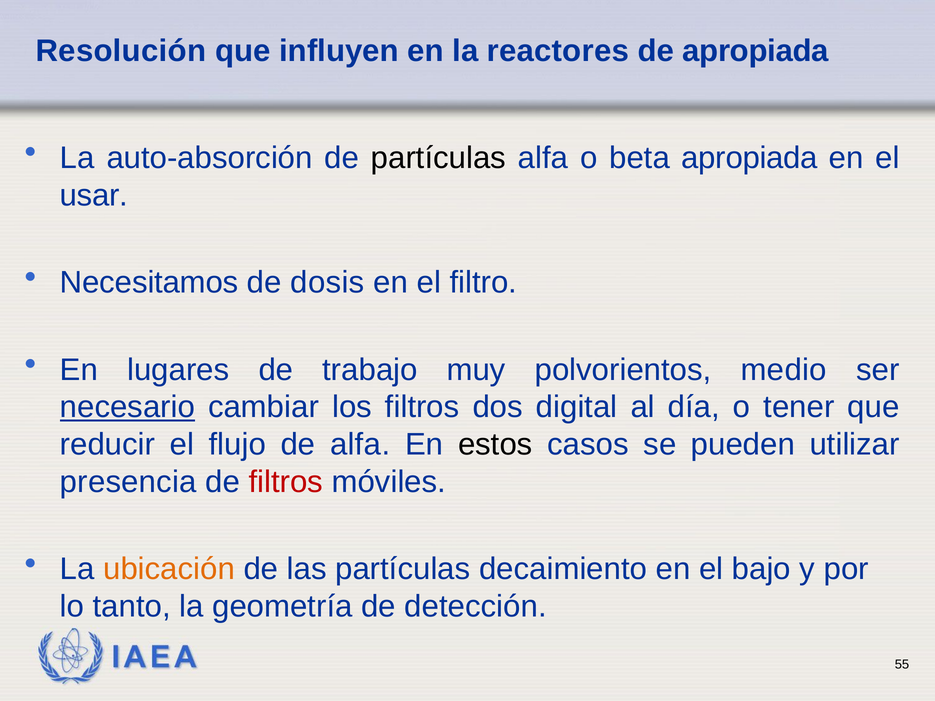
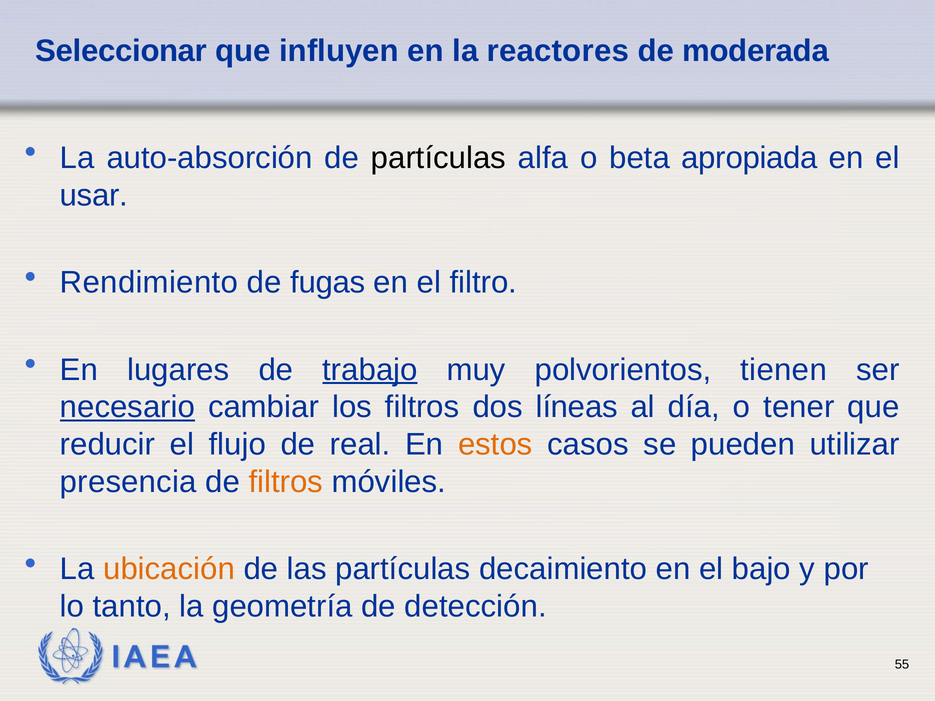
Resolución: Resolución -> Seleccionar
de apropiada: apropiada -> moderada
Necesitamos: Necesitamos -> Rendimiento
dosis: dosis -> fugas
trabajo underline: none -> present
medio: medio -> tienen
digital: digital -> líneas
de alfa: alfa -> real
estos colour: black -> orange
filtros at (286, 482) colour: red -> orange
